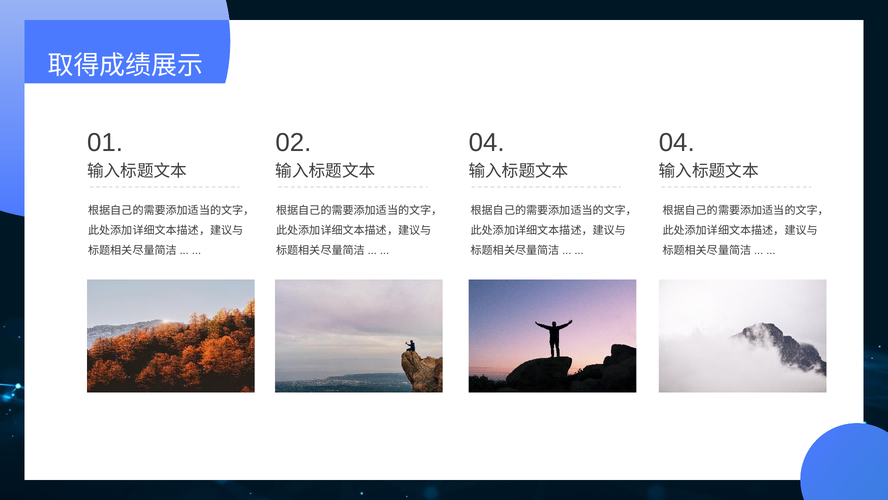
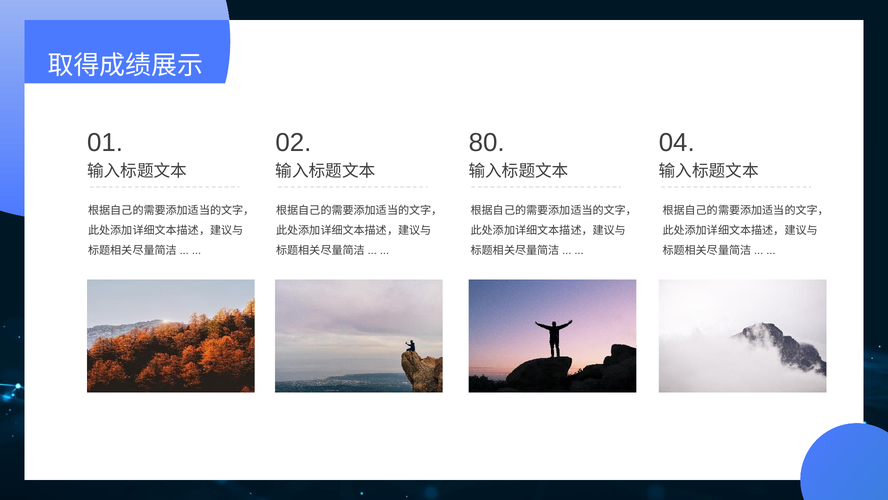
02 04: 04 -> 80
